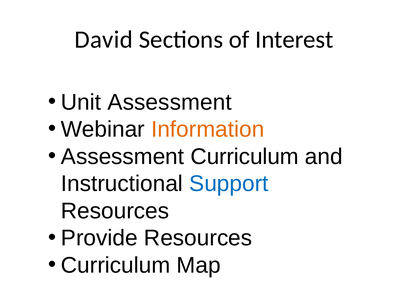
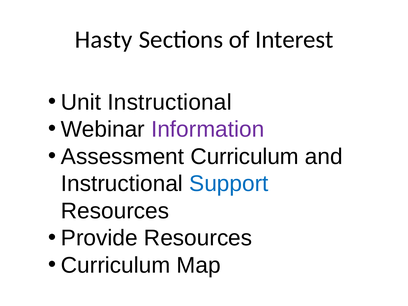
David: David -> Hasty
Unit Assessment: Assessment -> Instructional
Information colour: orange -> purple
